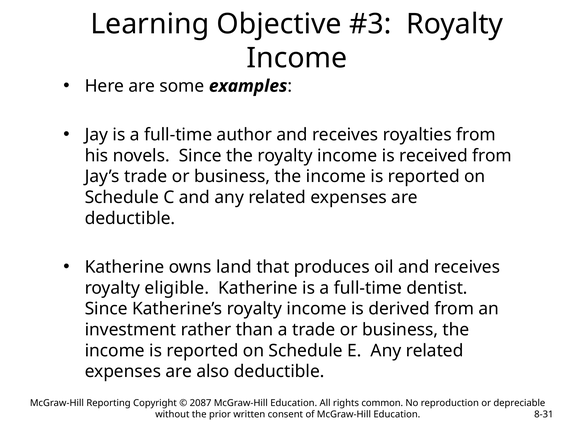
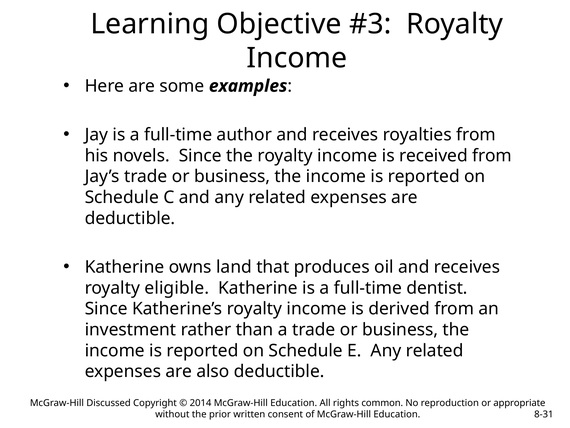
Reporting: Reporting -> Discussed
2087: 2087 -> 2014
depreciable: depreciable -> appropriate
